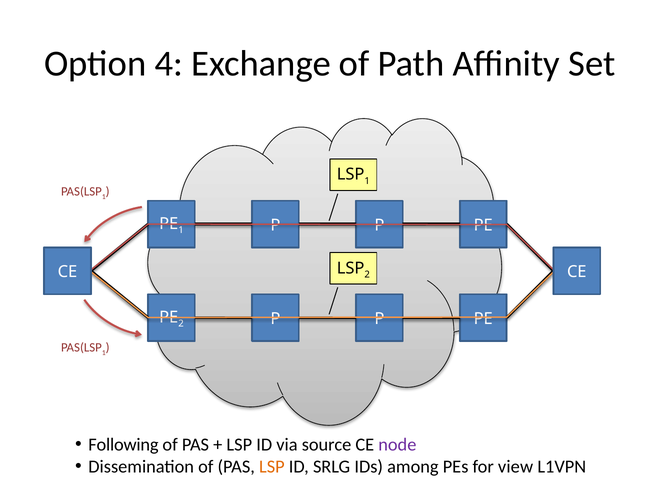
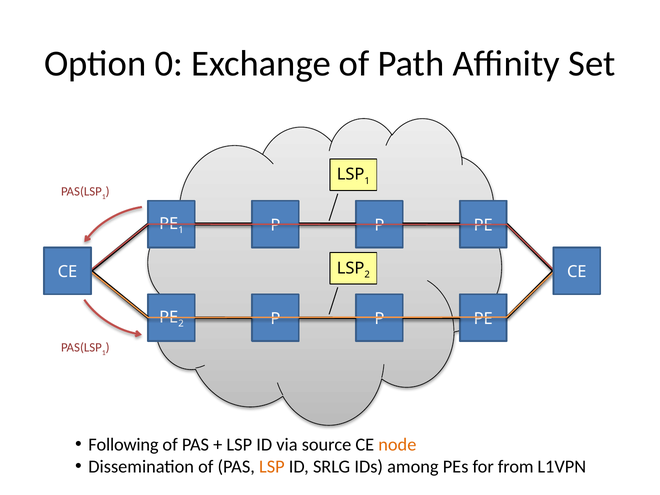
4: 4 -> 0
node colour: purple -> orange
view: view -> from
